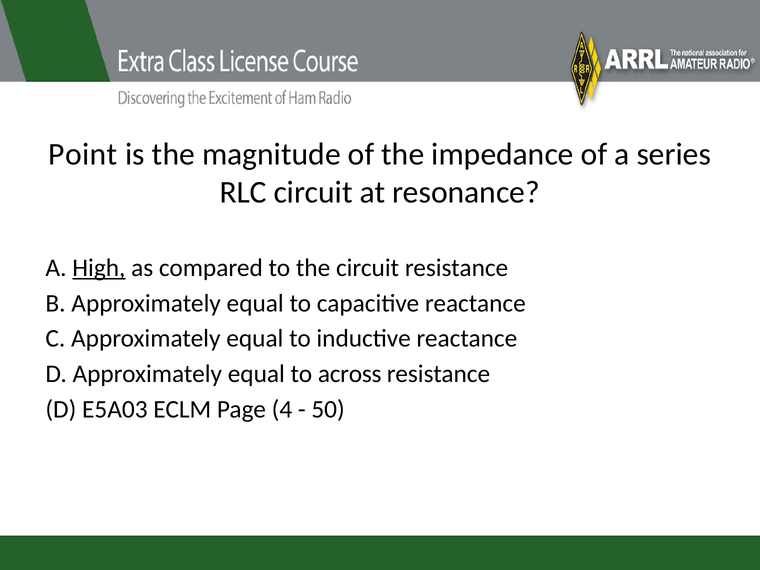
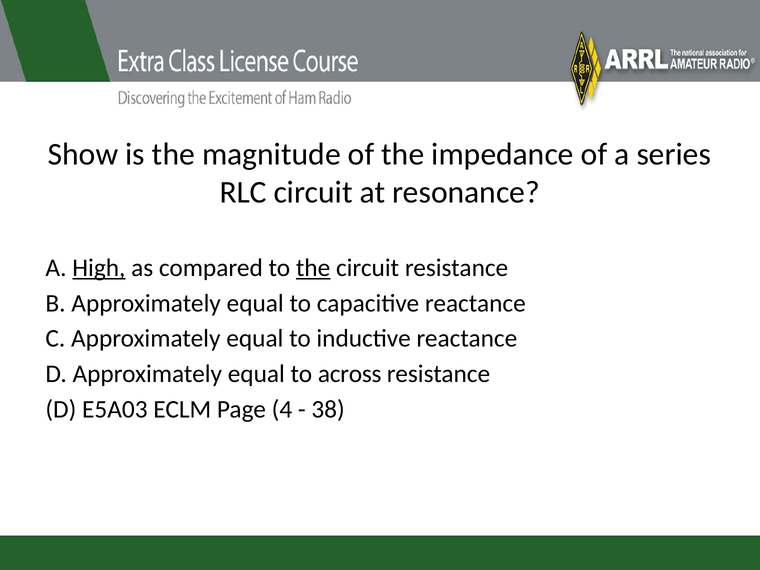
Point: Point -> Show
the at (313, 268) underline: none -> present
50: 50 -> 38
